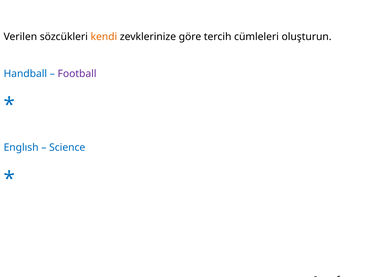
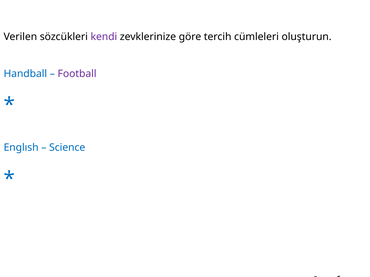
kendi colour: orange -> purple
